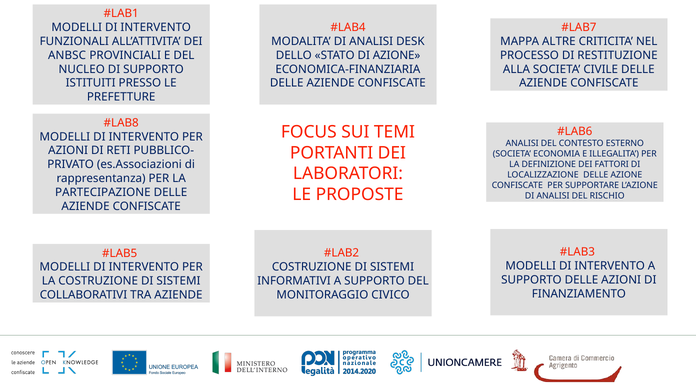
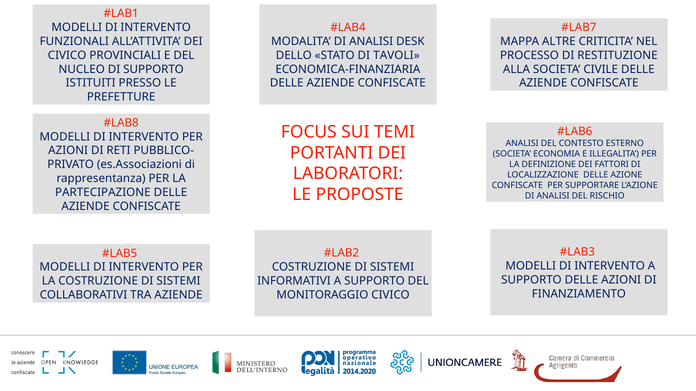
ANBSC at (67, 55): ANBSC -> CIVICO
DI AZIONE: AZIONE -> TAVOLI
